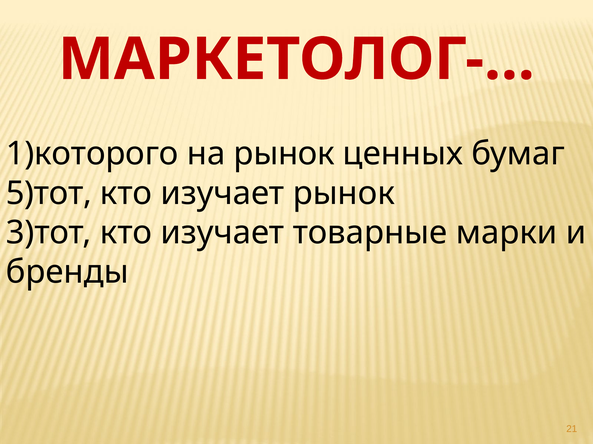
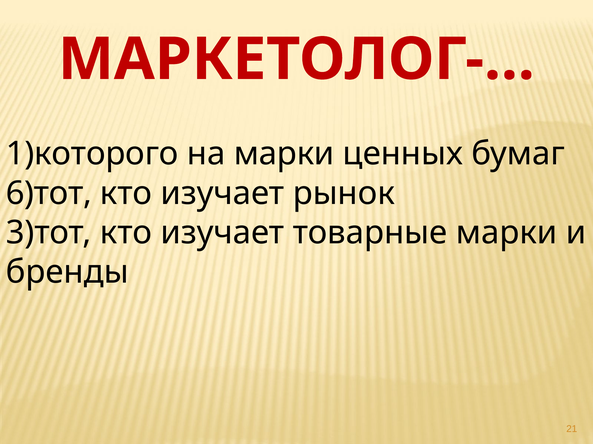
на рынок: рынок -> марки
5)тот: 5)тот -> 6)тот
